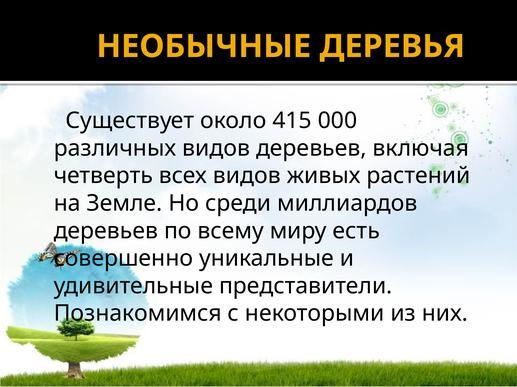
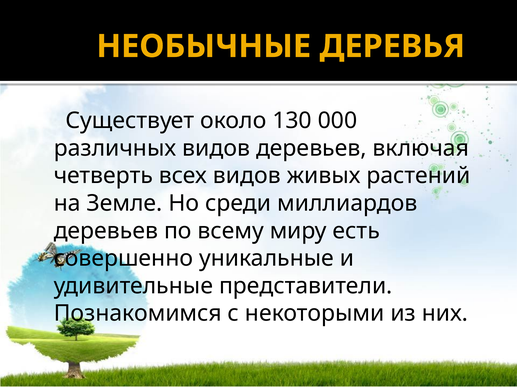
415: 415 -> 130
